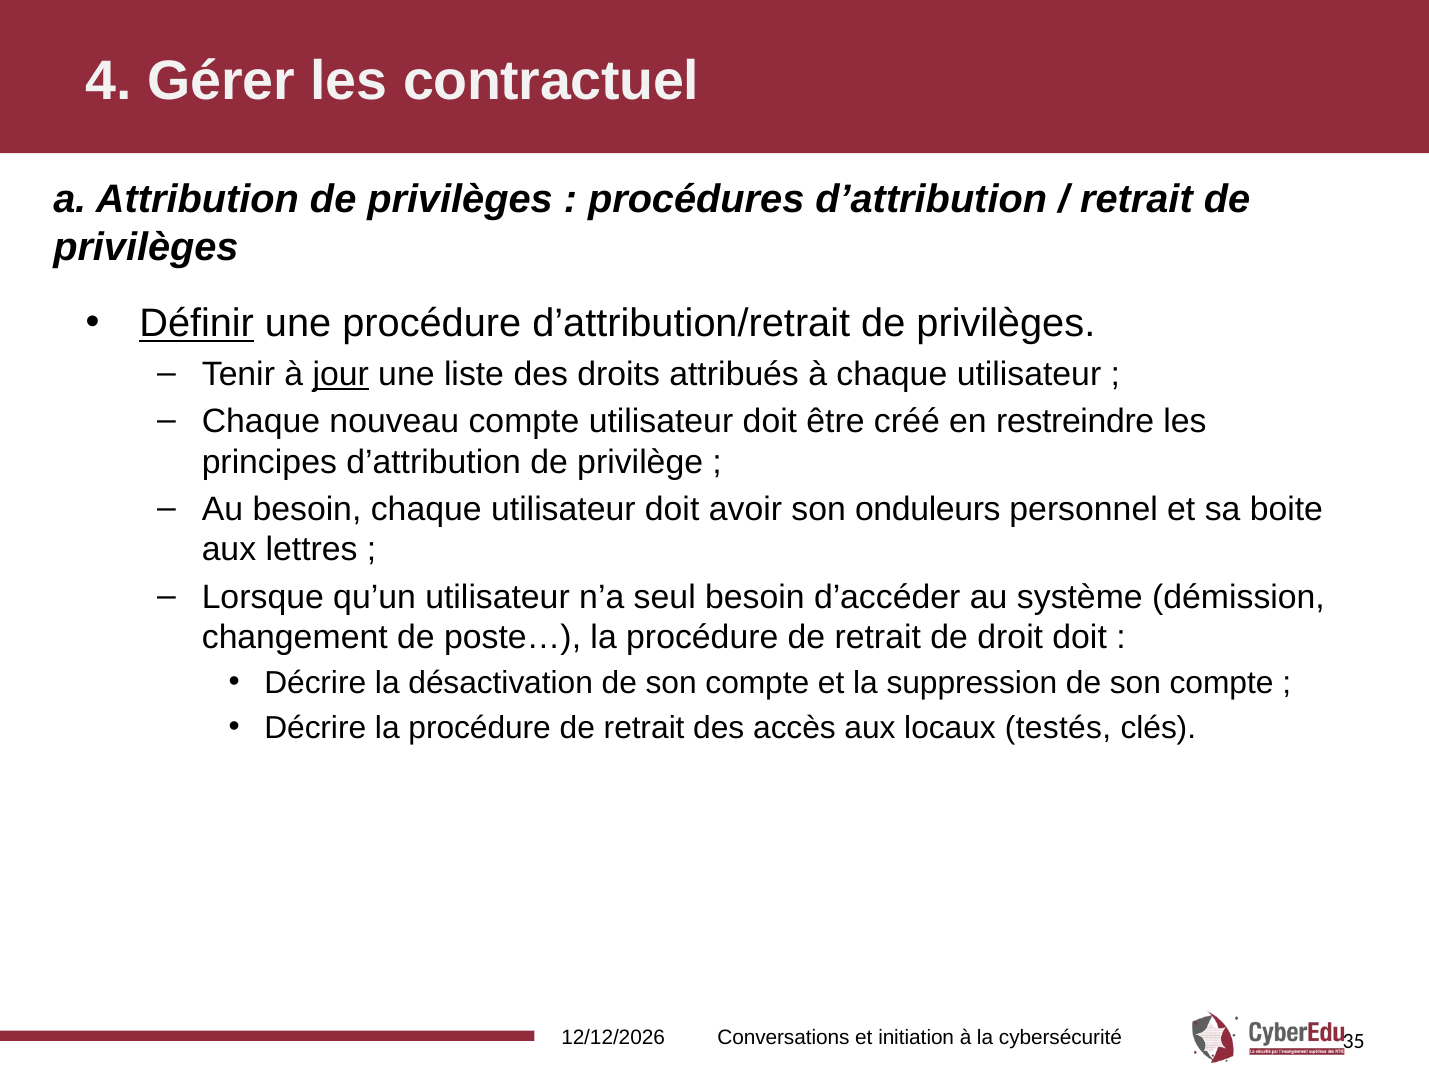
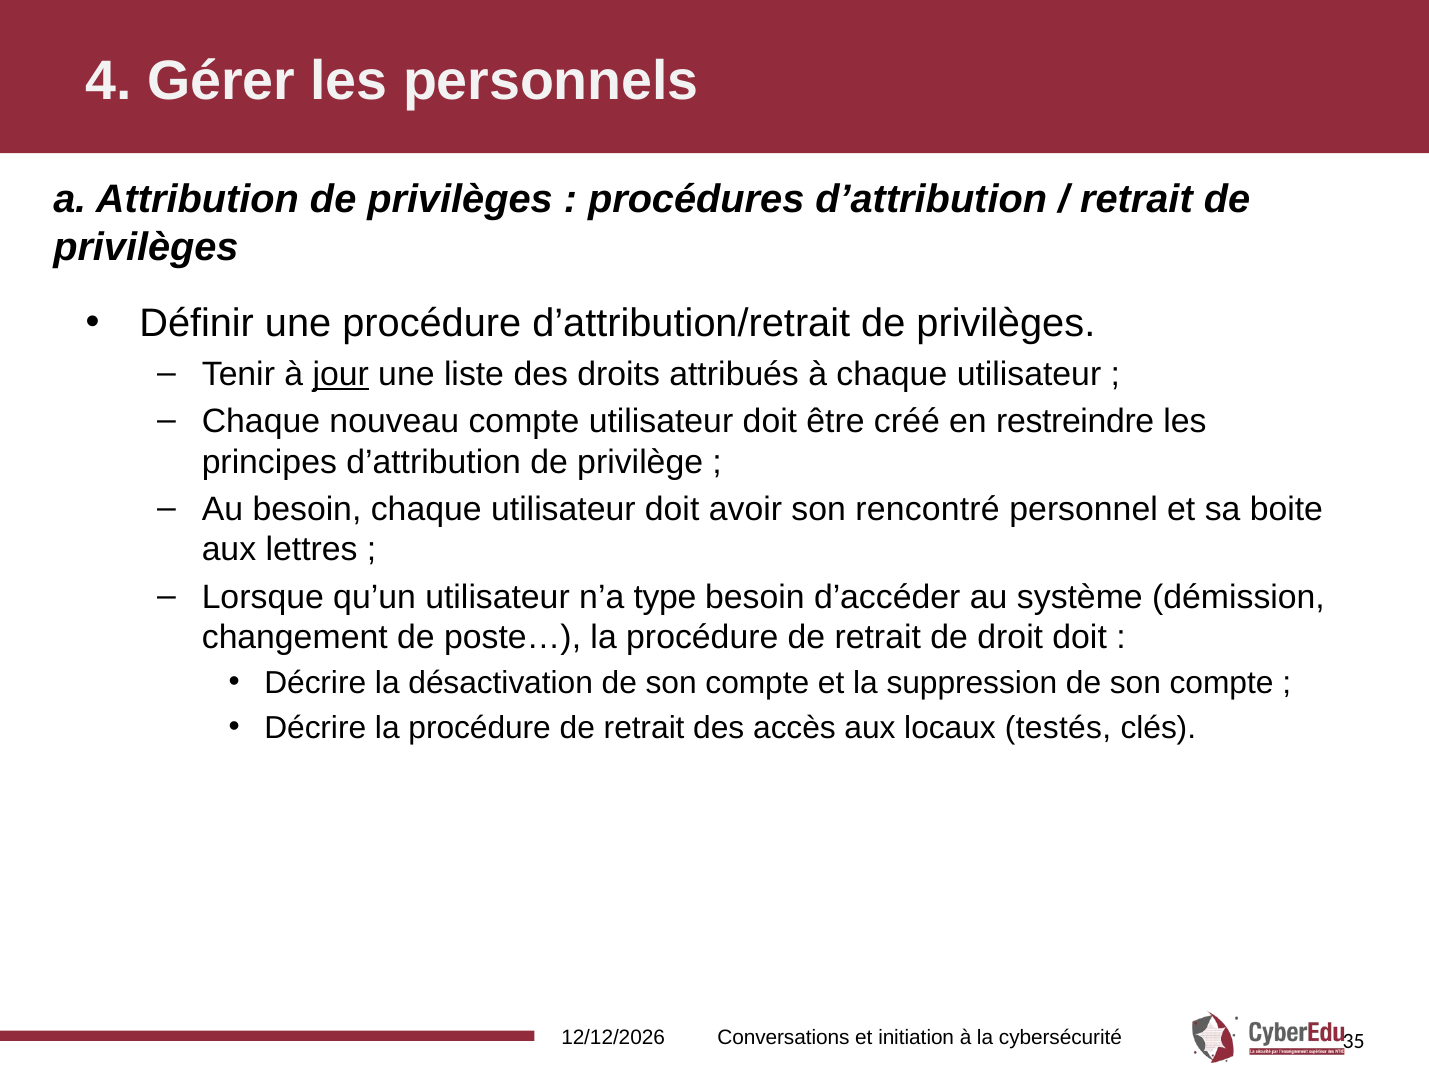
contractuel: contractuel -> personnels
Définir underline: present -> none
onduleurs: onduleurs -> rencontré
seul: seul -> type
